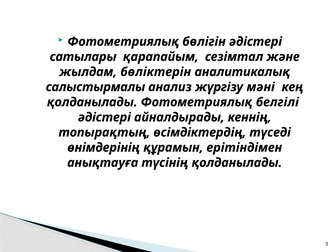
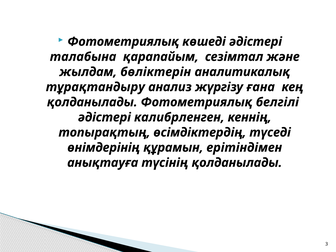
бөлігін: бөлігін -> көшеді
сатылары: сатылары -> талабына
салыстырмалы: салыстырмалы -> тұрақтандыру
мәні: мәні -> ғана
айналдырады: айналдырады -> калибрленген
